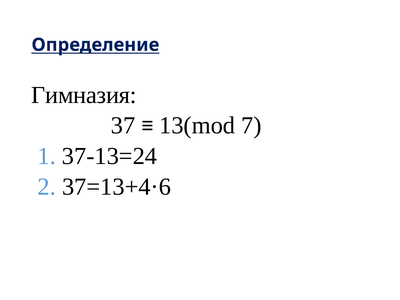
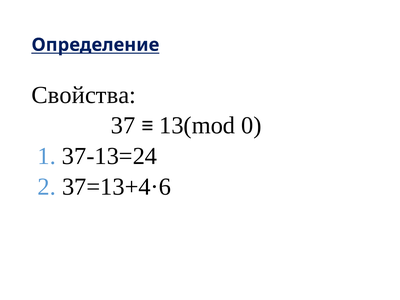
Гимназия: Гимназия -> Свойства
7: 7 -> 0
